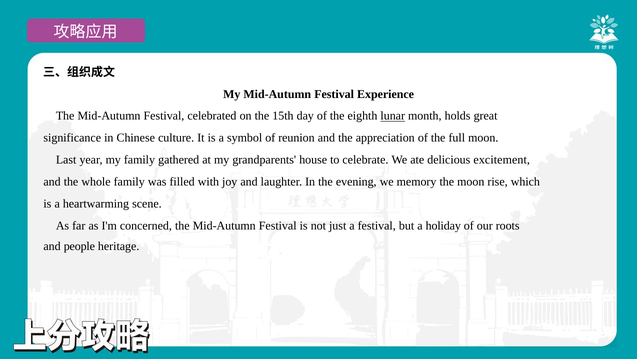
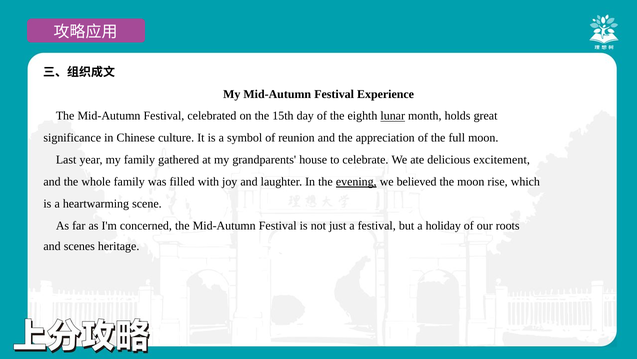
evening underline: none -> present
memory: memory -> believed
people: people -> scenes
